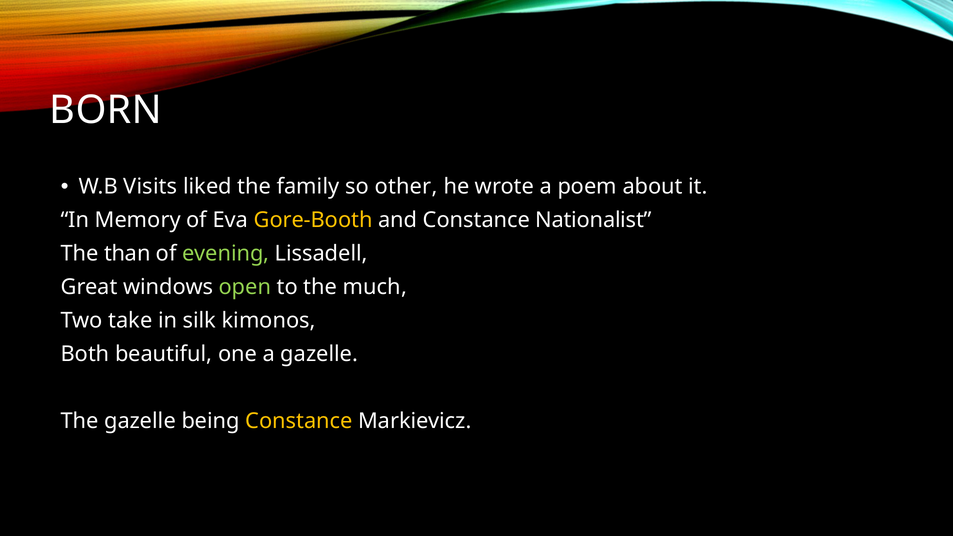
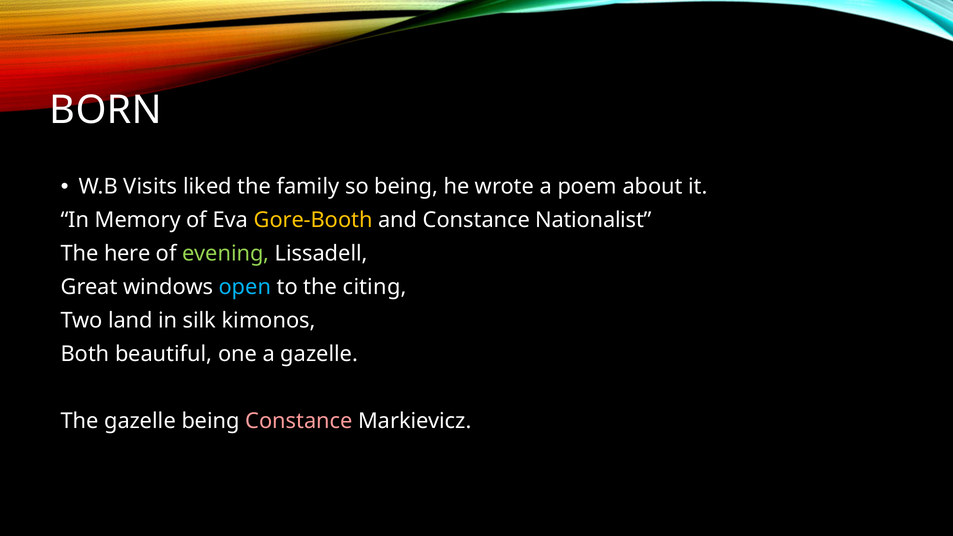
so other: other -> being
than: than -> here
open colour: light green -> light blue
much: much -> citing
take: take -> land
Constance at (299, 421) colour: yellow -> pink
